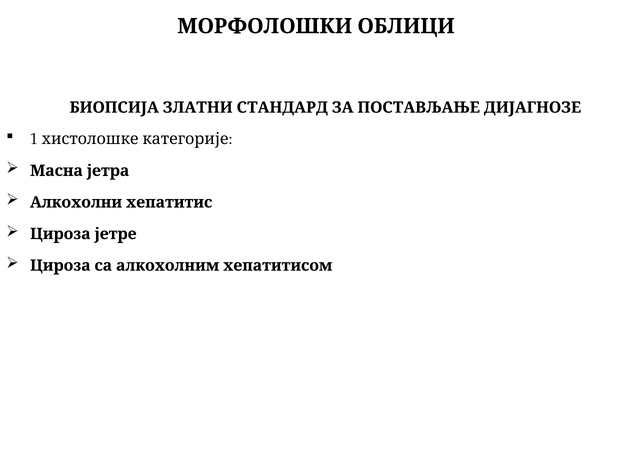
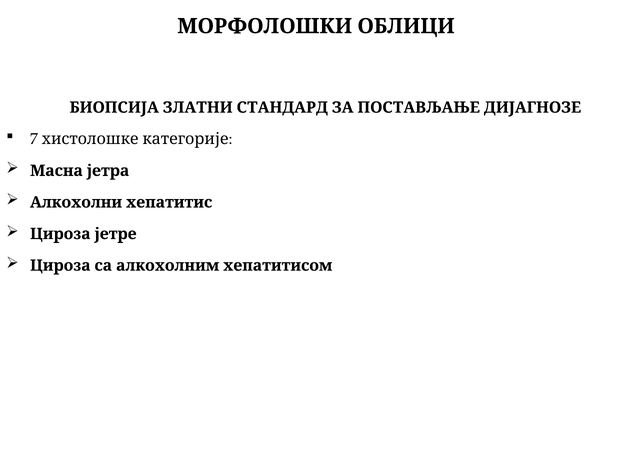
1: 1 -> 7
